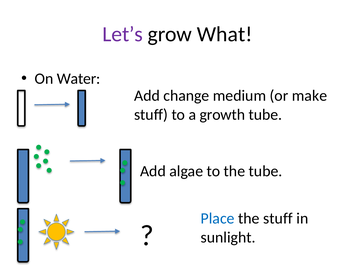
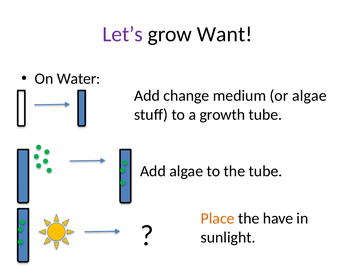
What: What -> Want
or make: make -> algae
Place colour: blue -> orange
the stuff: stuff -> have
